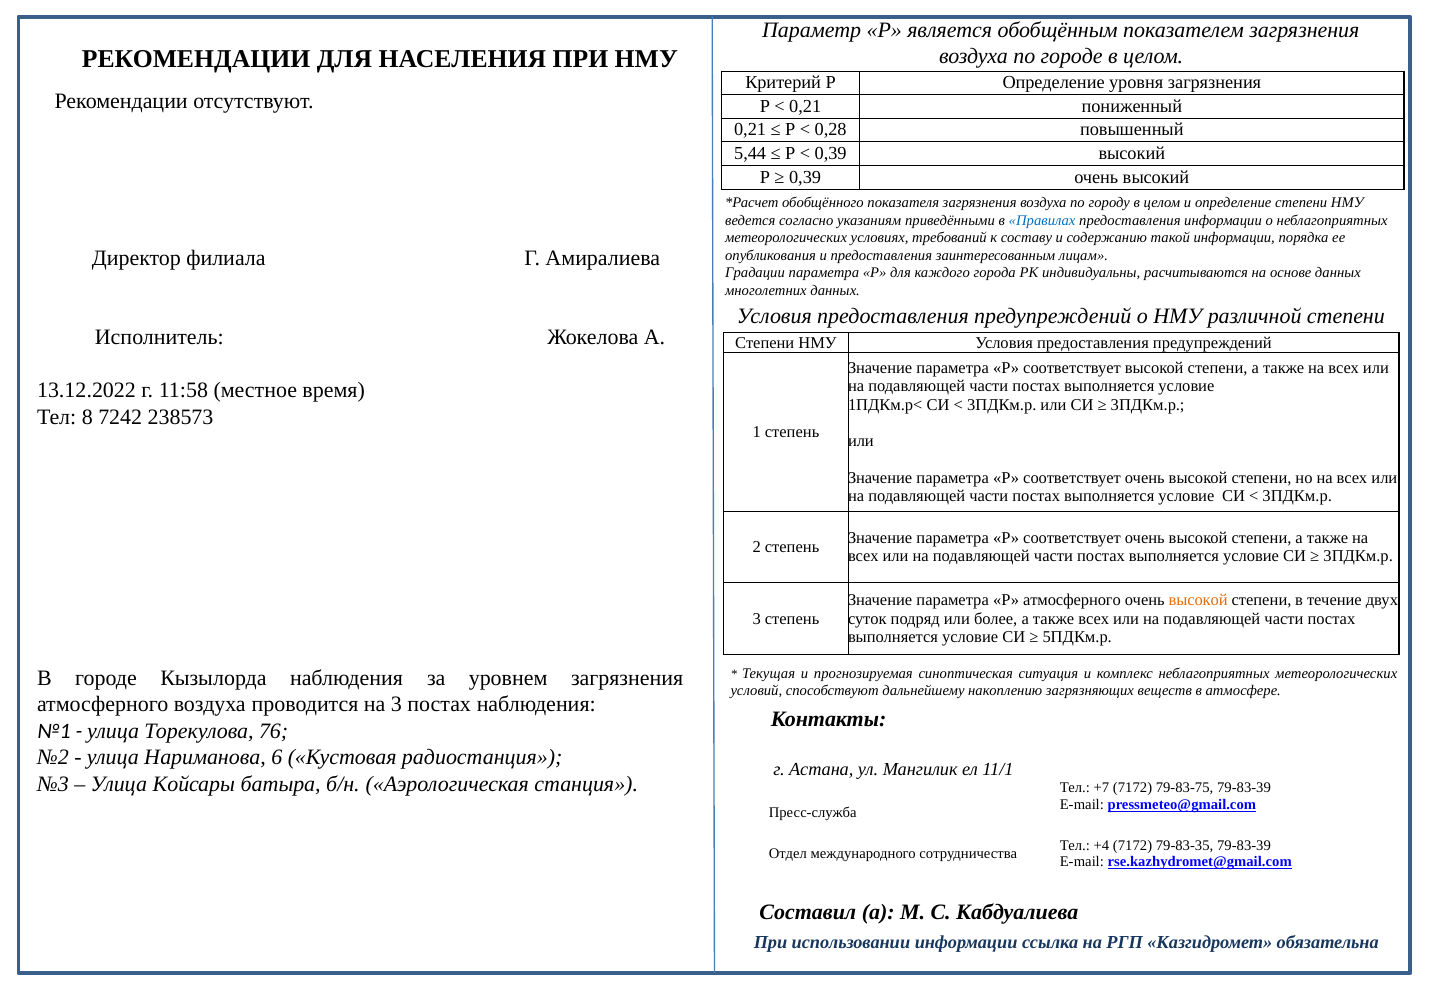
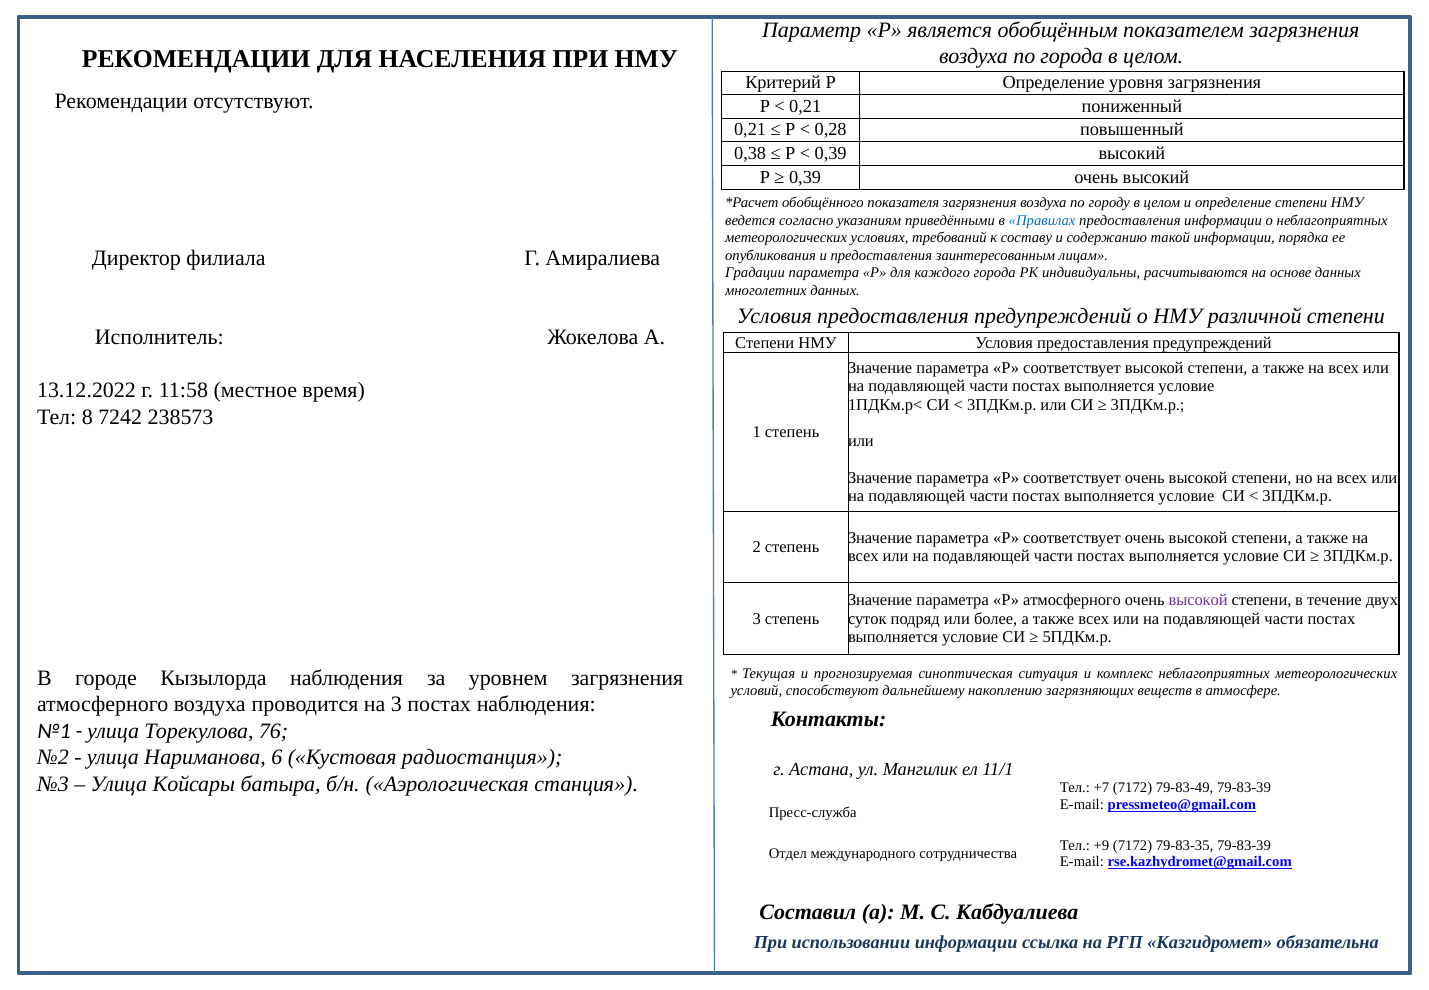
по городе: городе -> города
5,44: 5,44 -> 0,38
высокой at (1198, 600) colour: orange -> purple
79-83-75: 79-83-75 -> 79-83-49
+4: +4 -> +9
